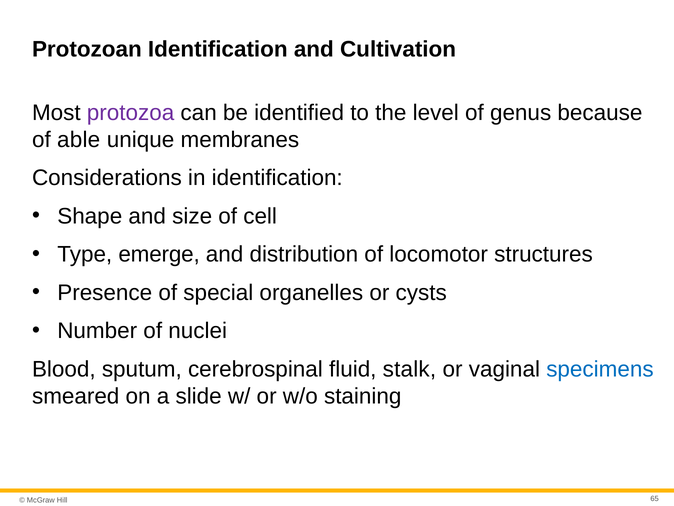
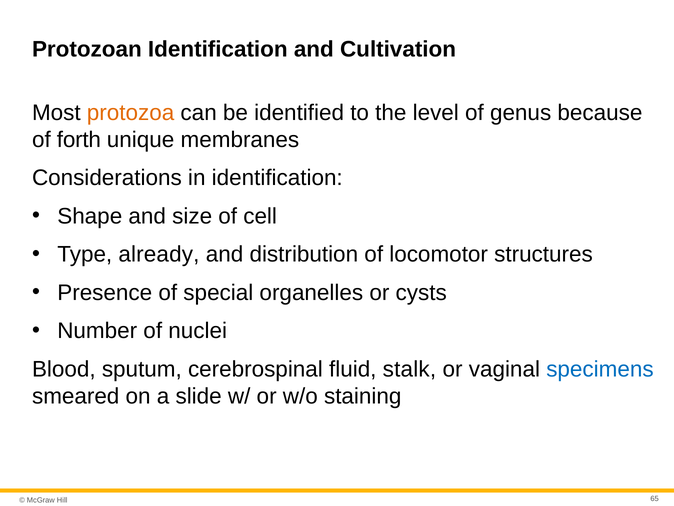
protozoa colour: purple -> orange
able: able -> forth
emerge: emerge -> already
